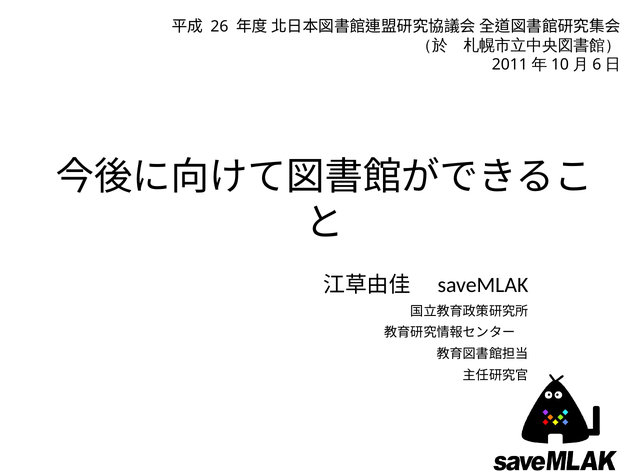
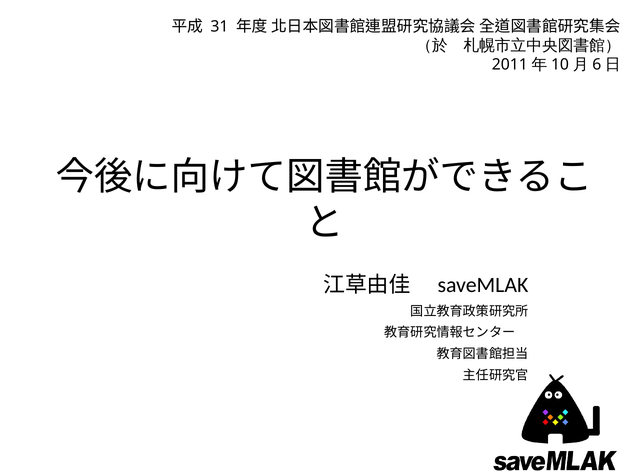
26: 26 -> 31
